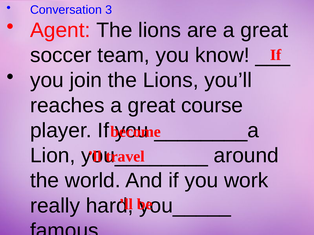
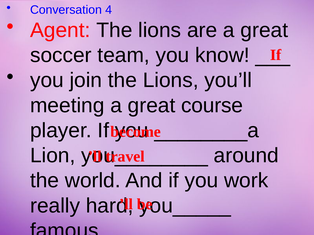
3: 3 -> 4
reaches: reaches -> meeting
